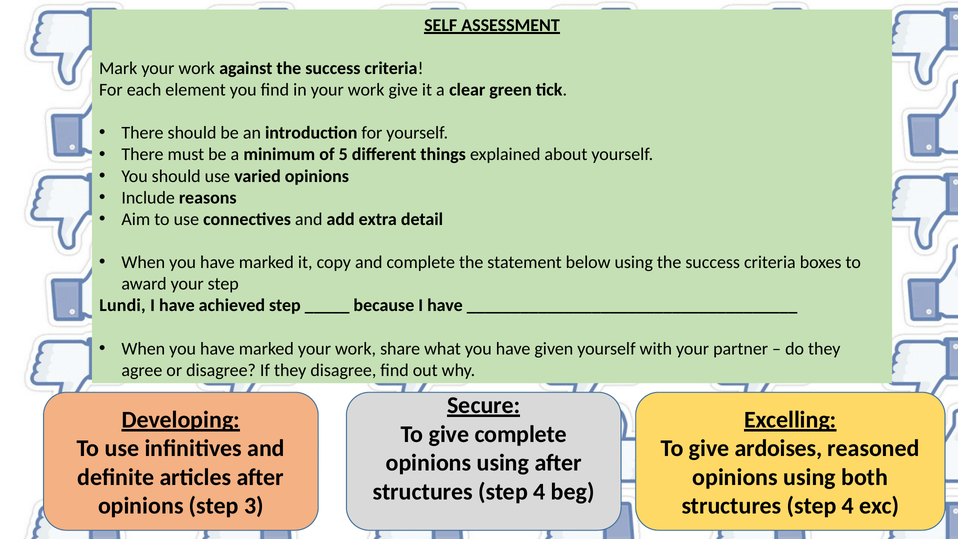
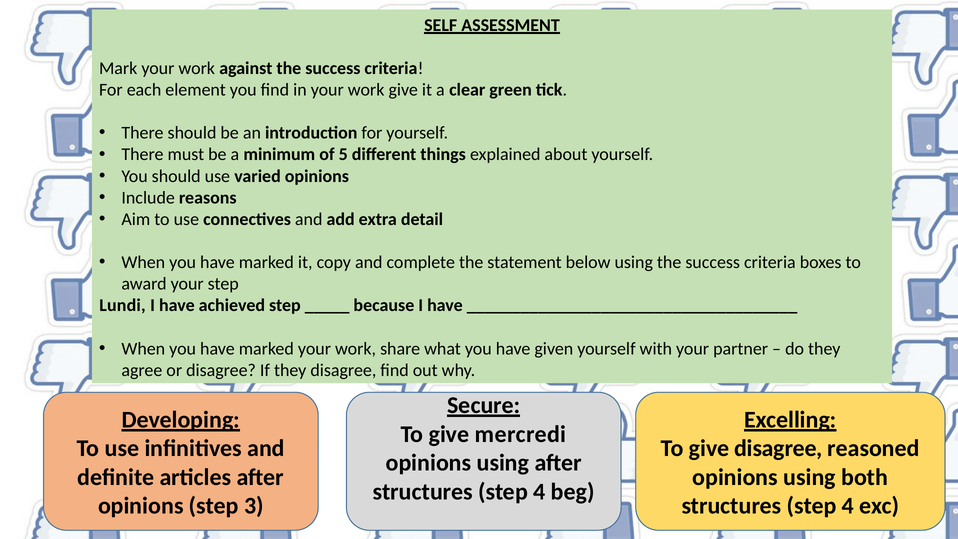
give complete: complete -> mercredi
give ardoises: ardoises -> disagree
